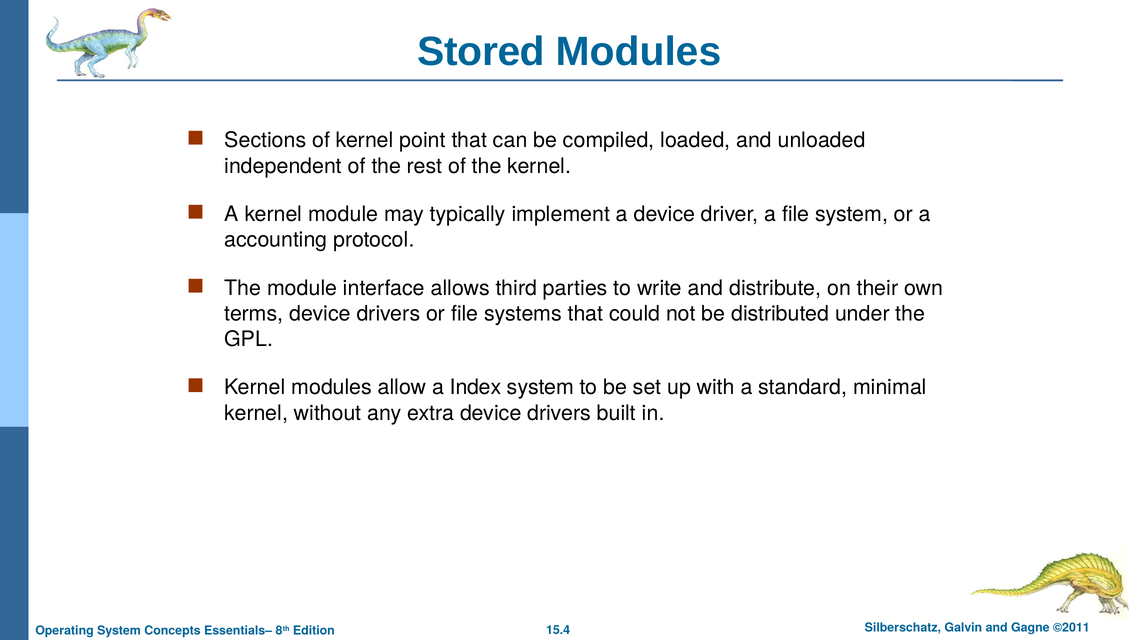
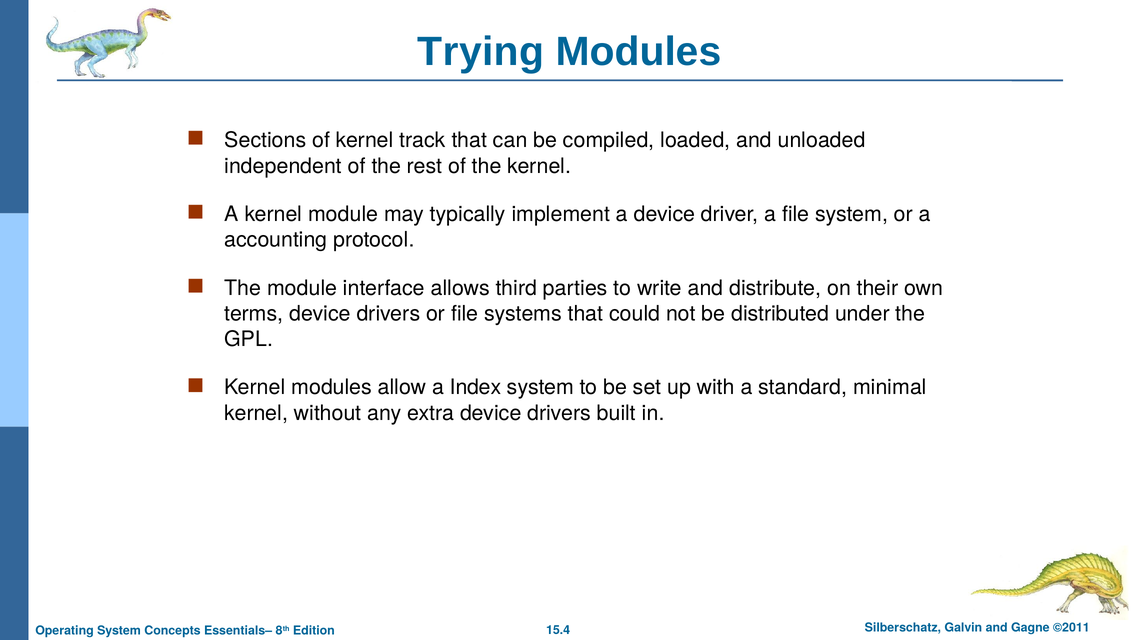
Stored: Stored -> Trying
point: point -> track
